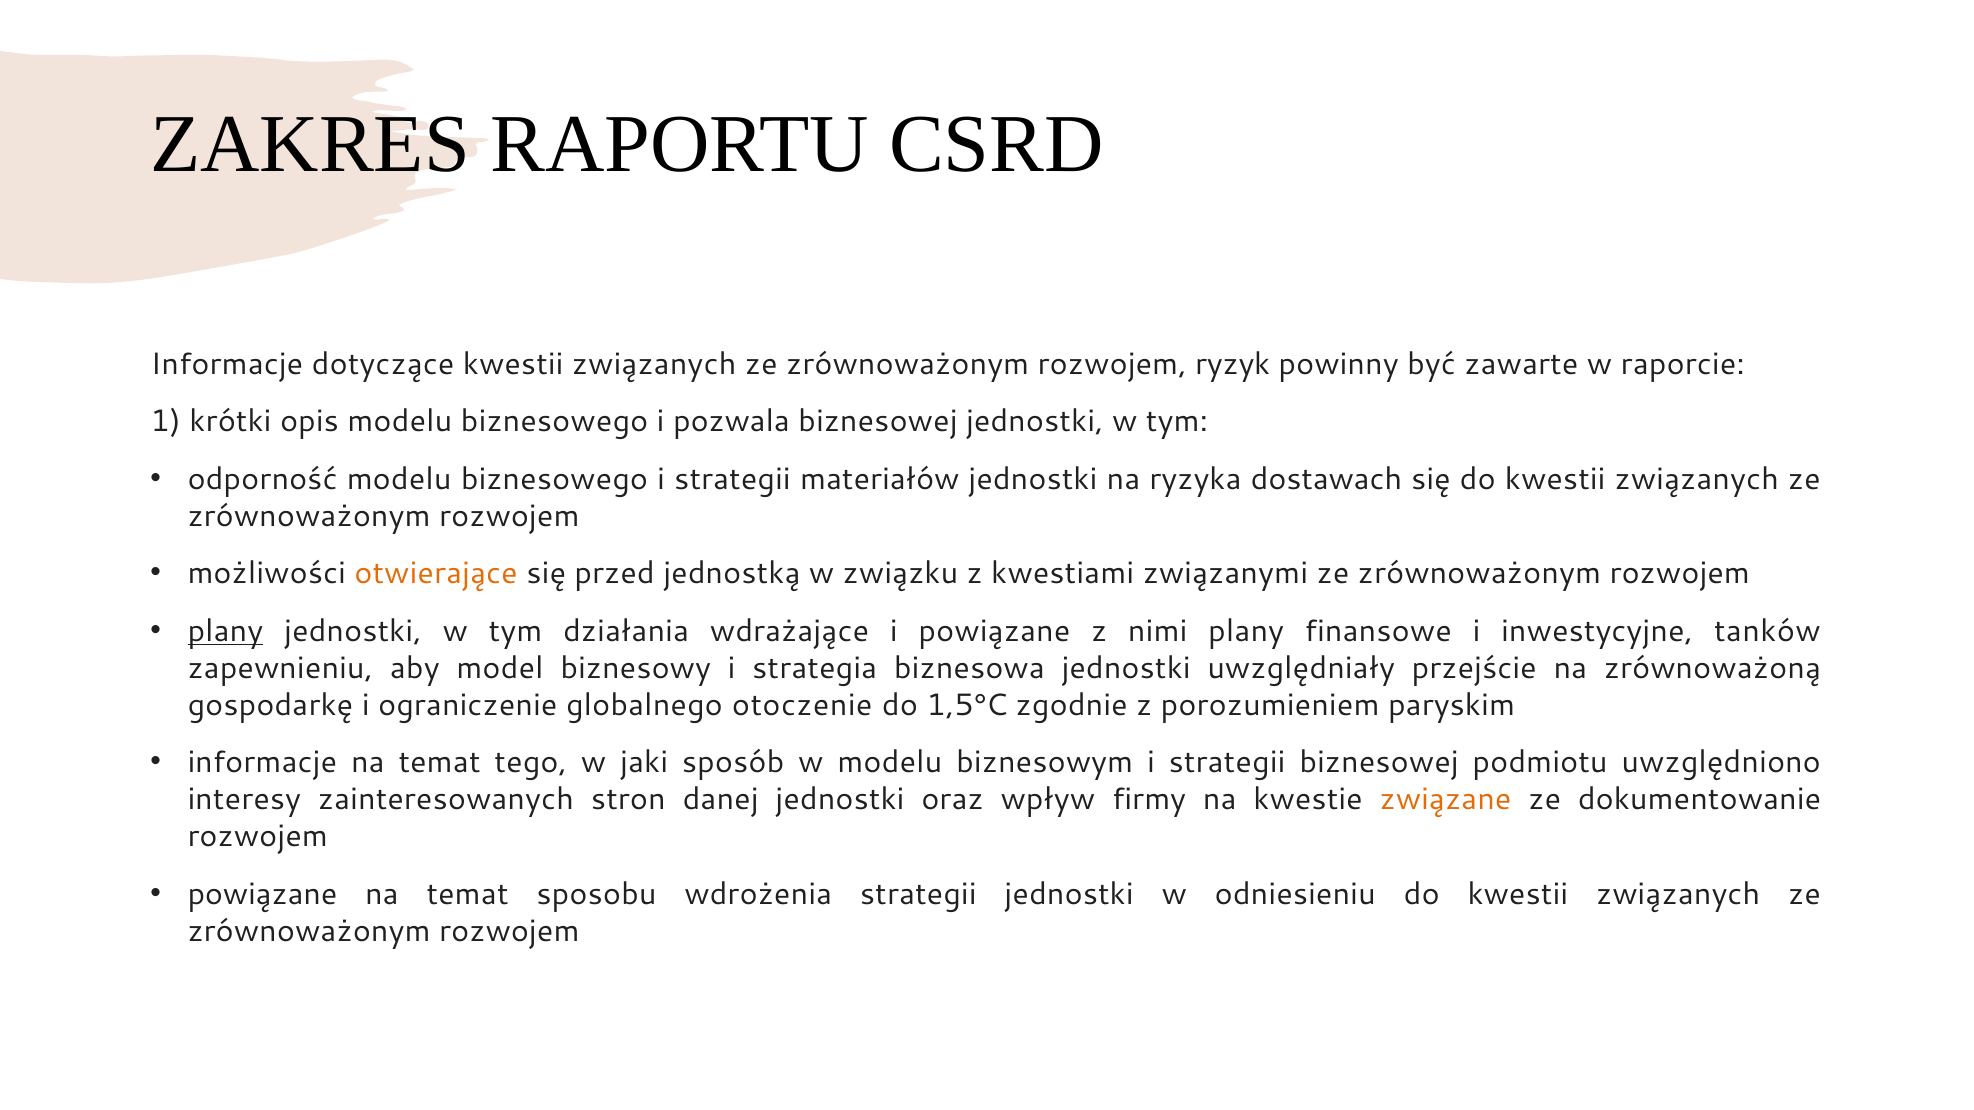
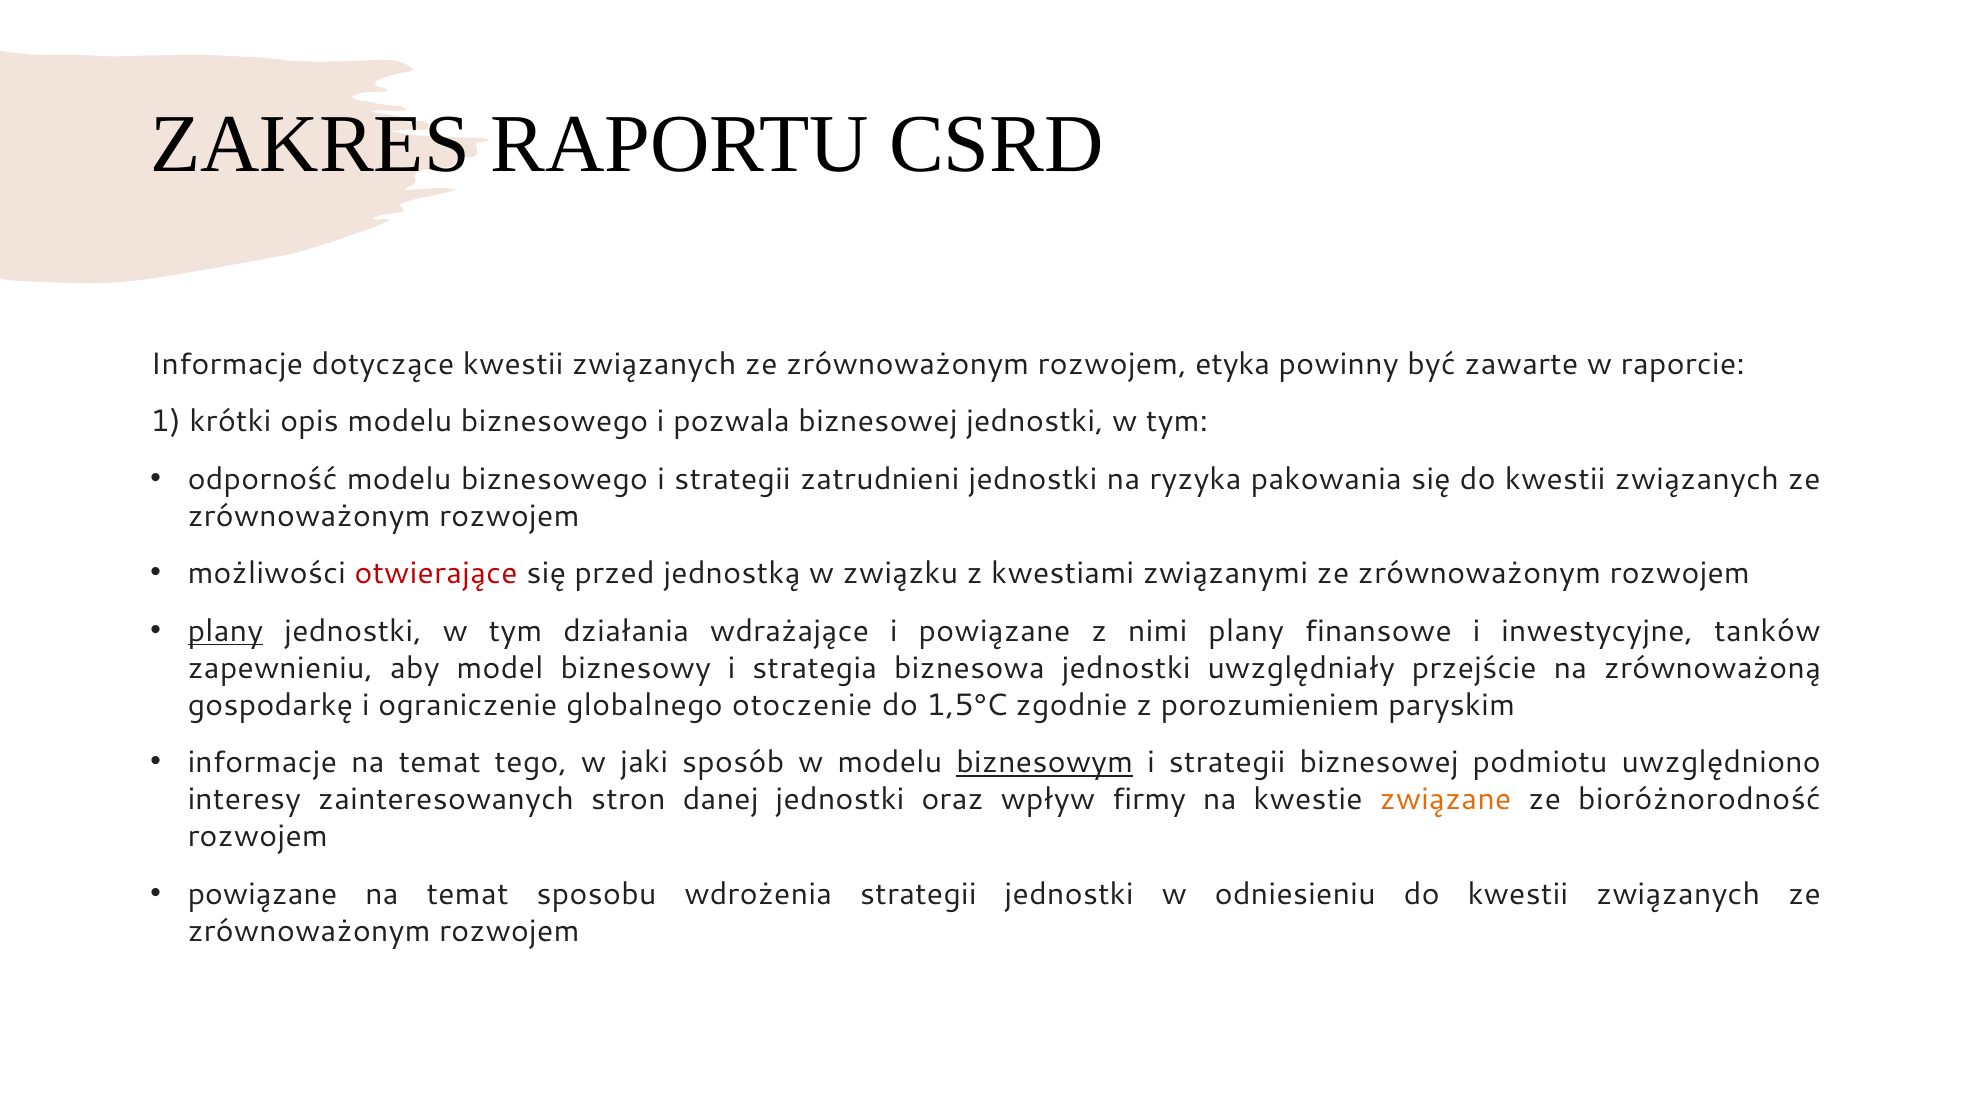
ryzyk: ryzyk -> etyka
materiałów: materiałów -> zatrudnieni
dostawach: dostawach -> pakowania
otwierające colour: orange -> red
biznesowym underline: none -> present
dokumentowanie: dokumentowanie -> bioróżnorodność
